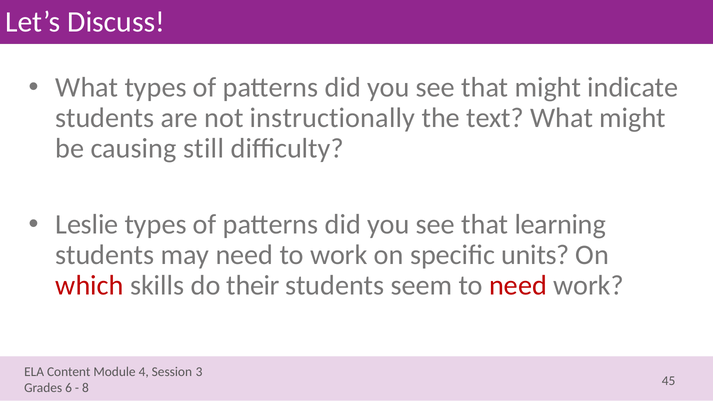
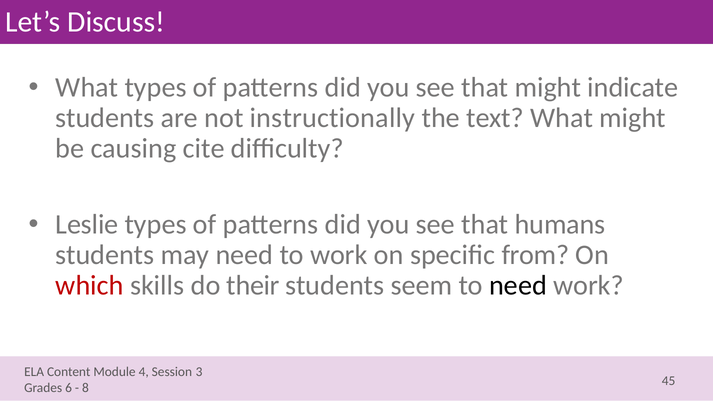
still: still -> cite
learning: learning -> humans
units: units -> from
need at (518, 285) colour: red -> black
